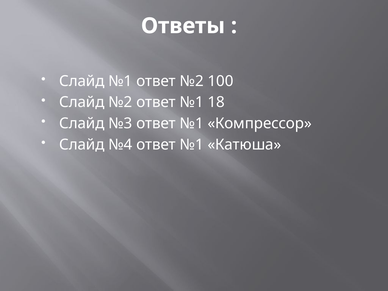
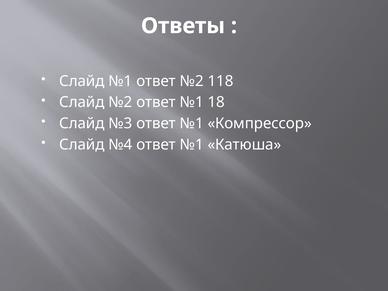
100: 100 -> 118
